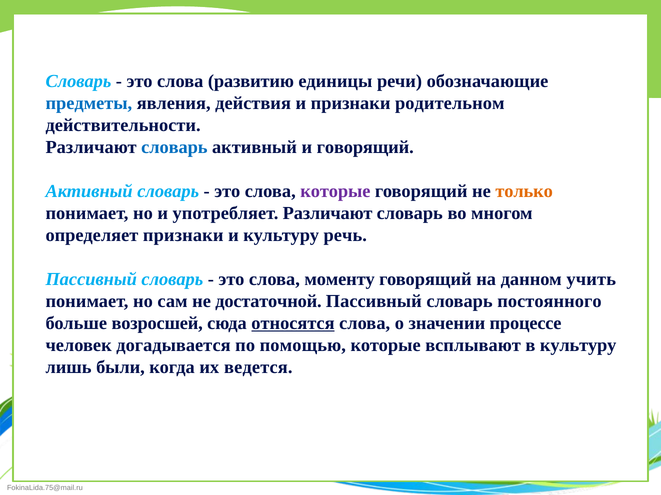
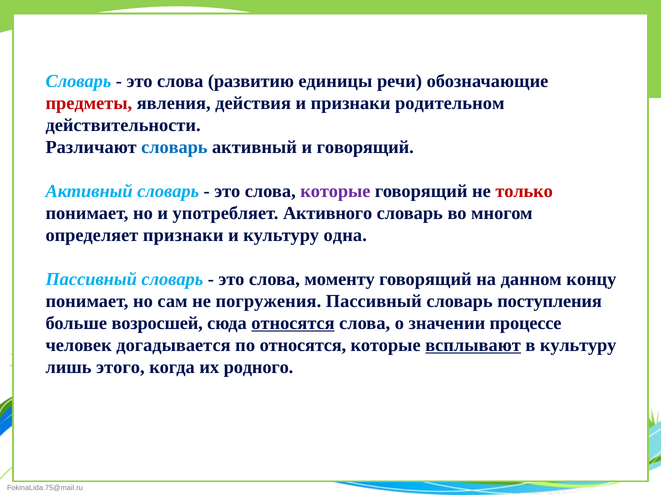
предметы colour: blue -> red
только colour: orange -> red
употребляет Различают: Различают -> Активного
речь: речь -> одна
учить: учить -> концу
достаточной: достаточной -> погружения
постоянного: постоянного -> поступления
по помощью: помощью -> относятся
всплывают underline: none -> present
были: были -> этого
ведется: ведется -> родного
